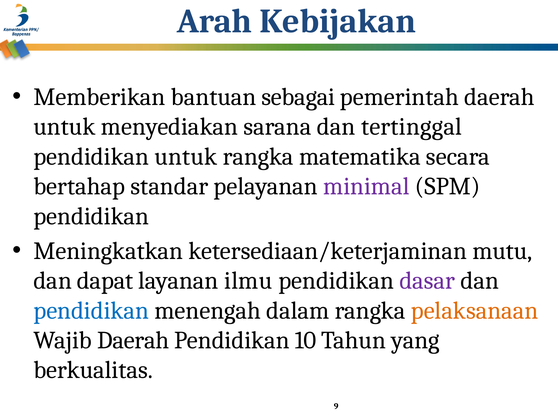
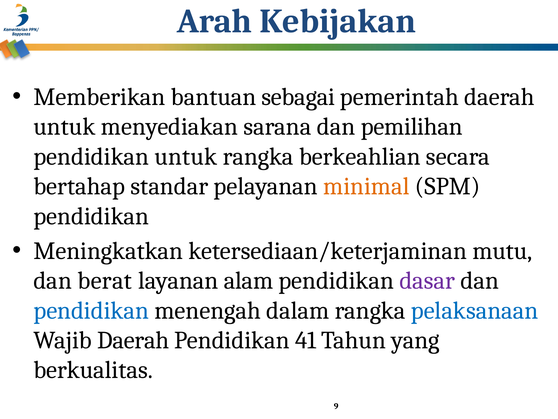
tertinggal: tertinggal -> pemilihan
matematika: matematika -> berkeahlian
minimal colour: purple -> orange
dapat: dapat -> berat
ilmu: ilmu -> alam
pelaksanaan colour: orange -> blue
10: 10 -> 41
